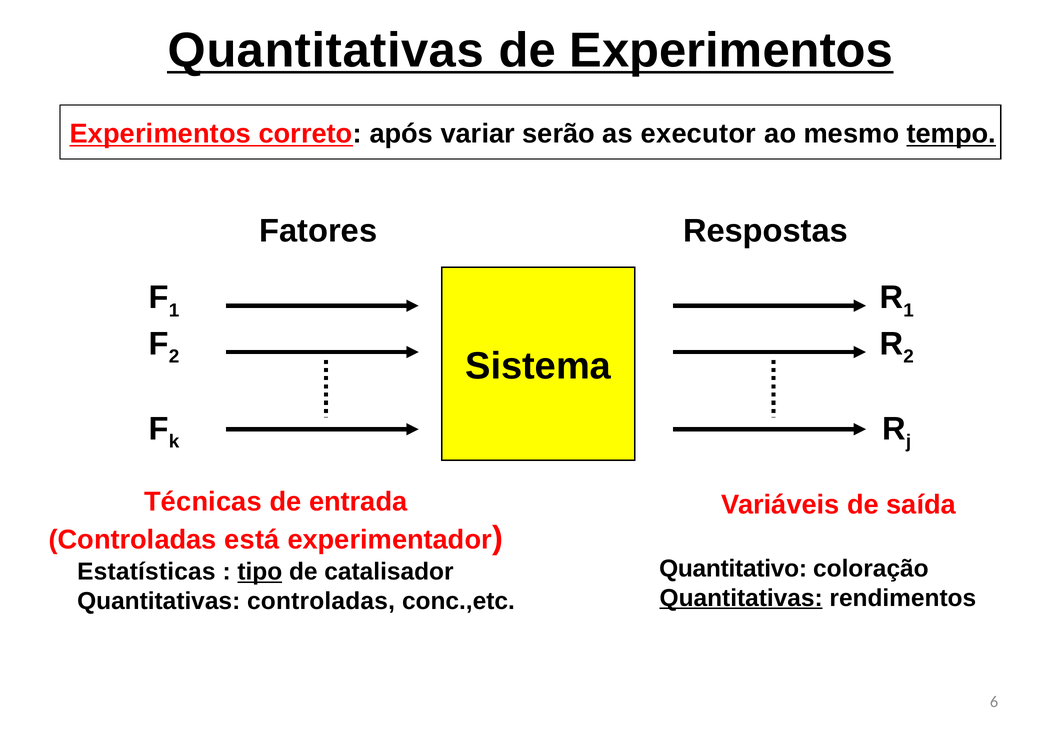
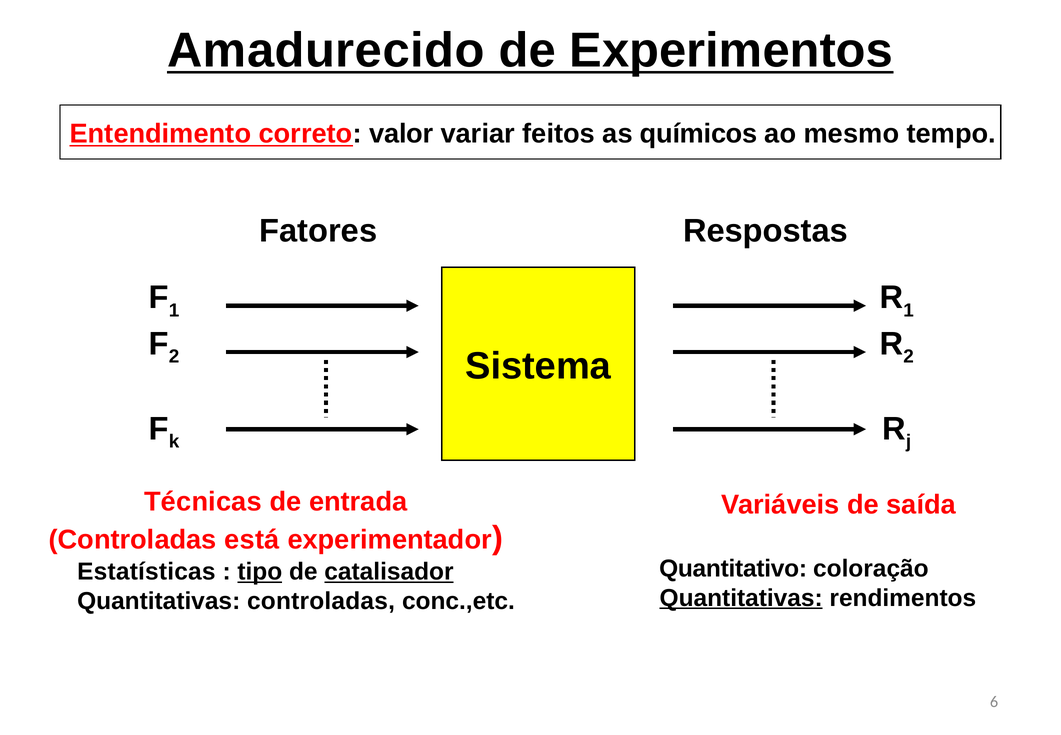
Quantitativas at (326, 51): Quantitativas -> Amadurecido
Experimentos at (160, 134): Experimentos -> Entendimento
após: após -> valor
serão: serão -> feitos
executor: executor -> químicos
tempo underline: present -> none
catalisador underline: none -> present
